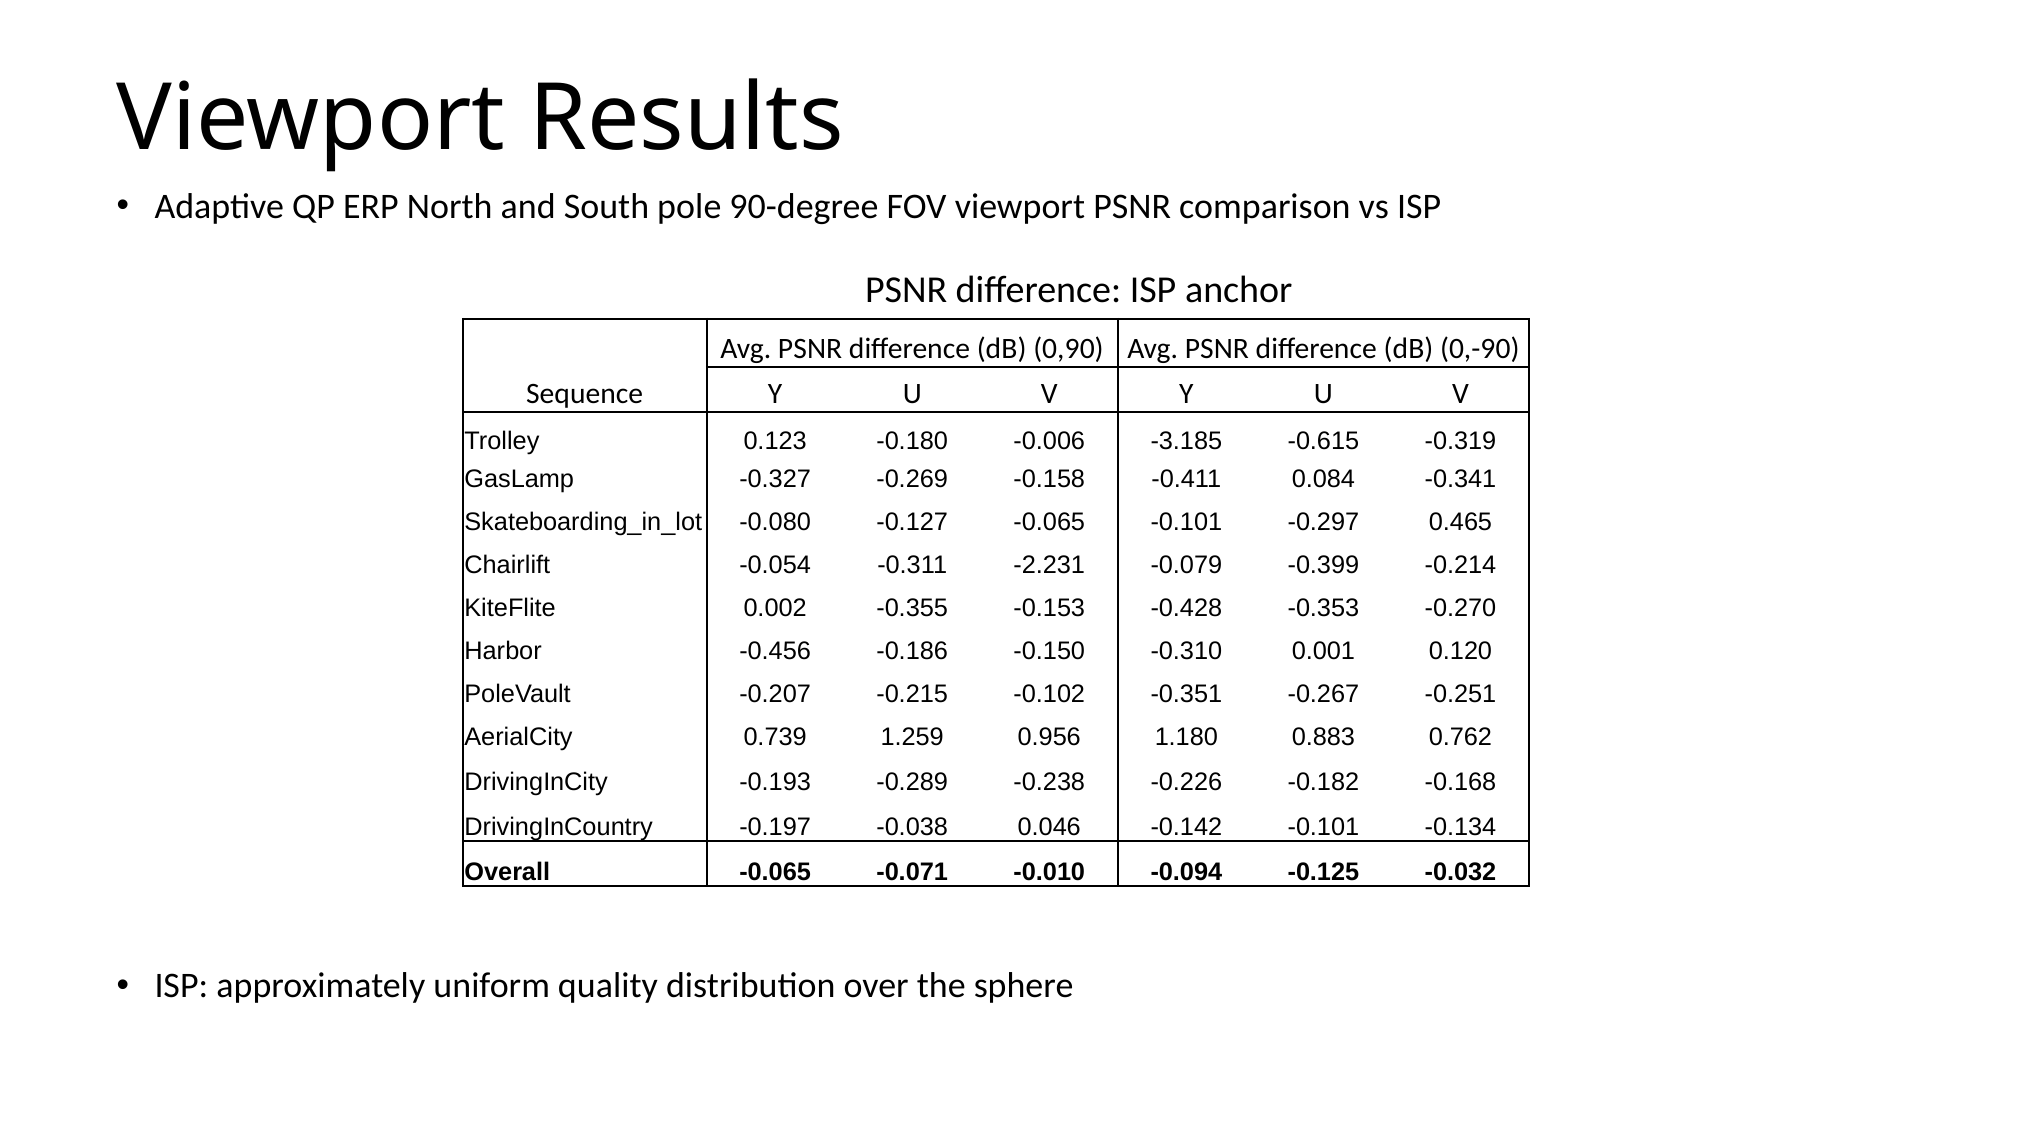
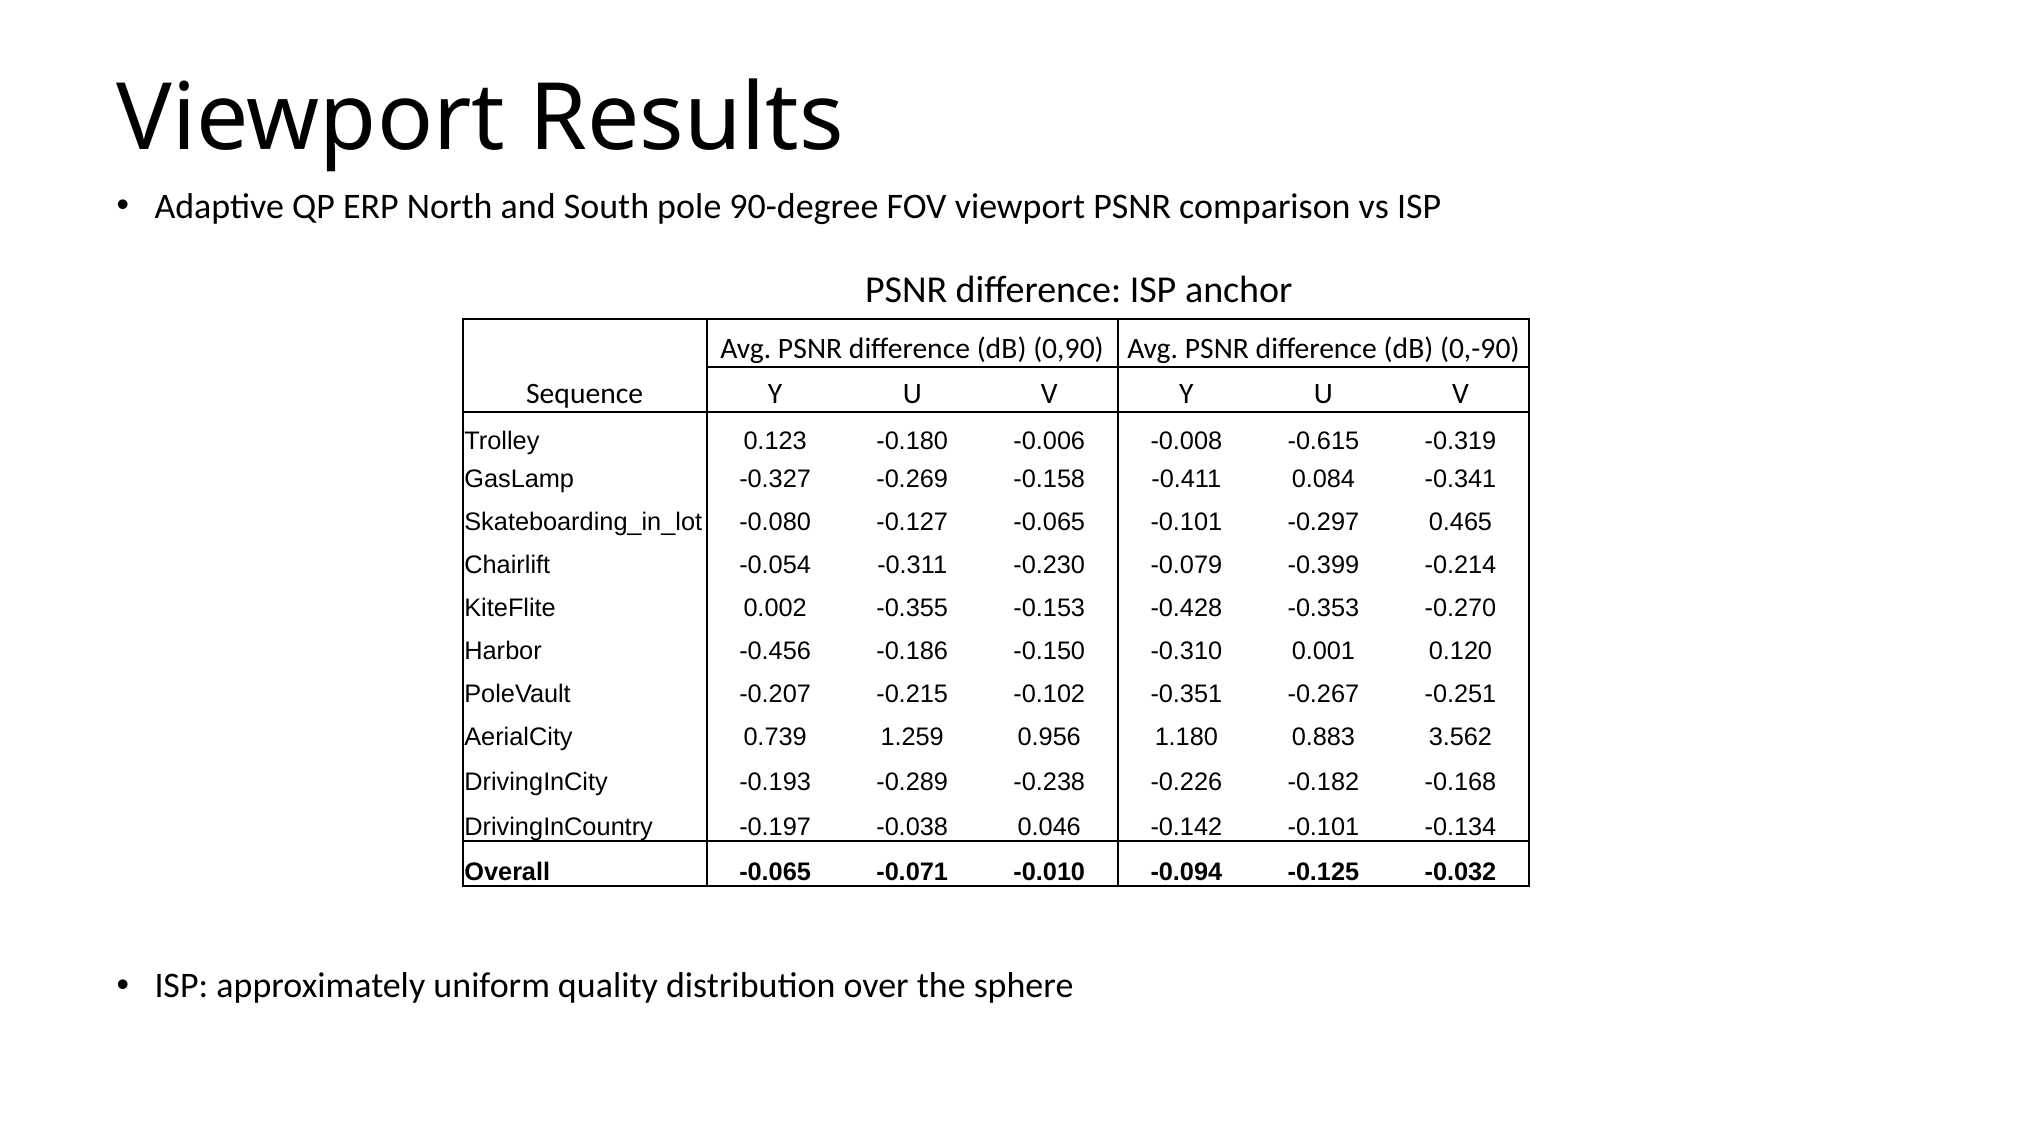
-3.185: -3.185 -> -0.008
-2.231: -2.231 -> -0.230
0.762: 0.762 -> 3.562
